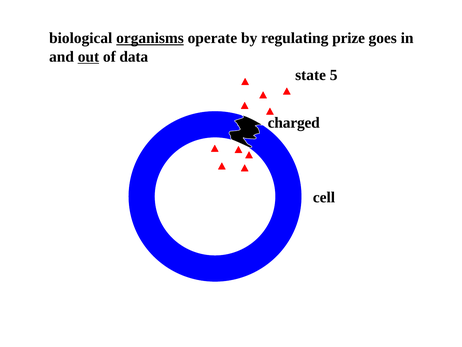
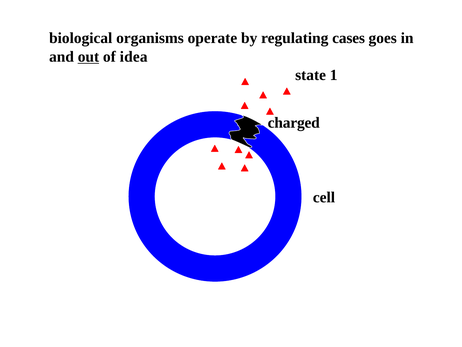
organisms underline: present -> none
prize: prize -> cases
data: data -> idea
5: 5 -> 1
